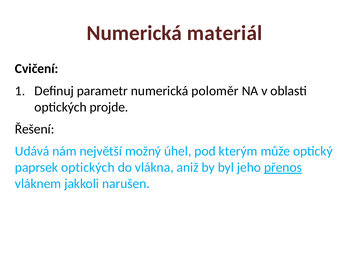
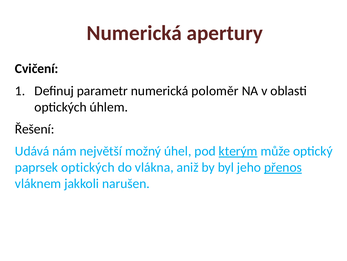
materiál: materiál -> apertury
projde: projde -> úhlem
kterým underline: none -> present
